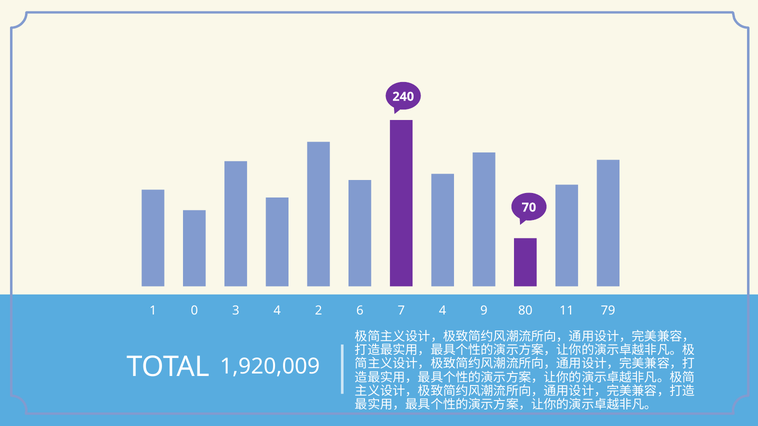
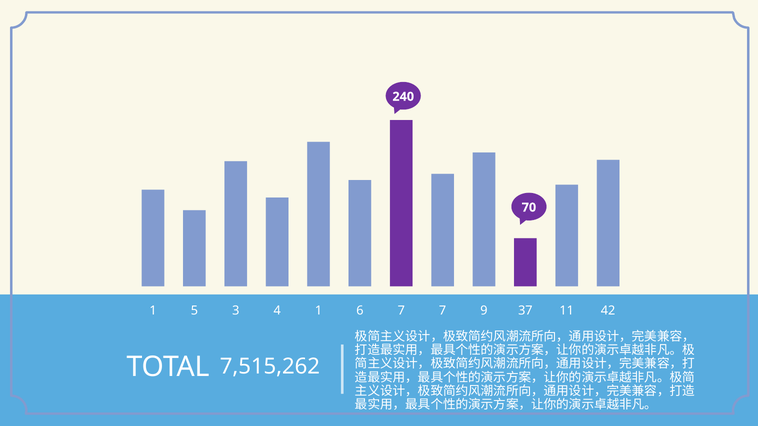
0: 0 -> 5
4 2: 2 -> 1
7 4: 4 -> 7
80: 80 -> 37
79: 79 -> 42
1,920,009: 1,920,009 -> 7,515,262
